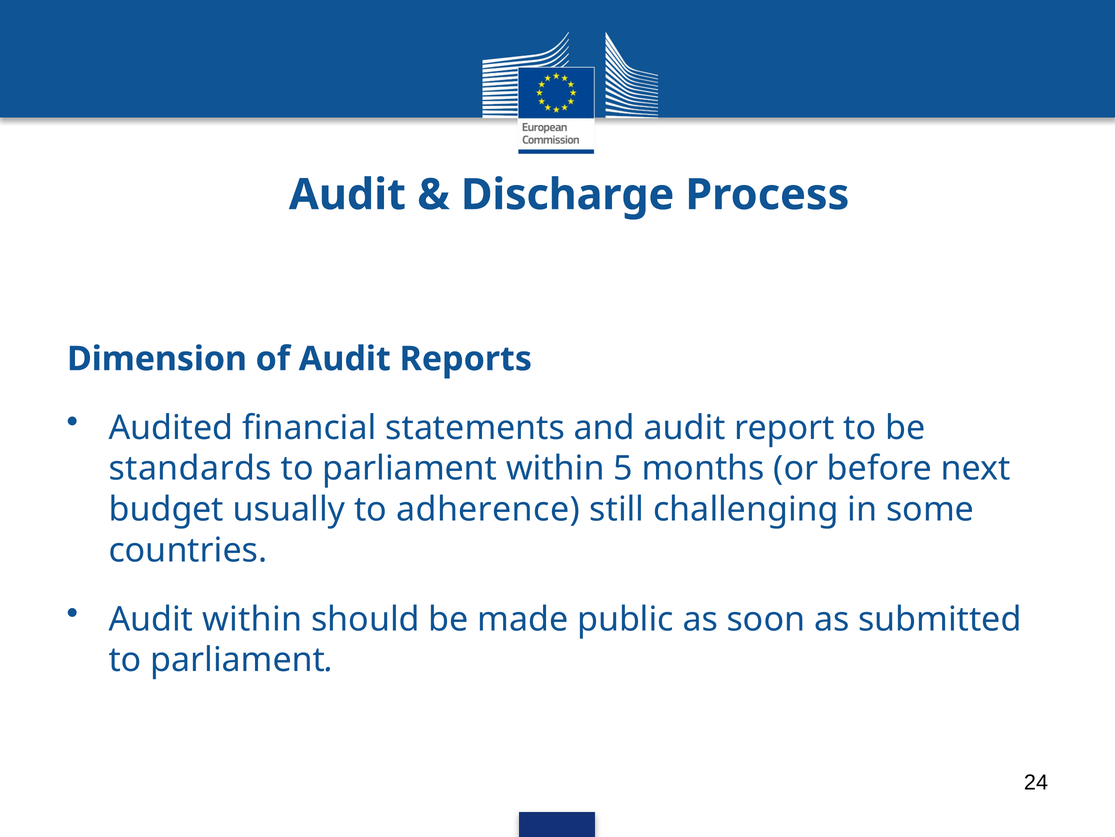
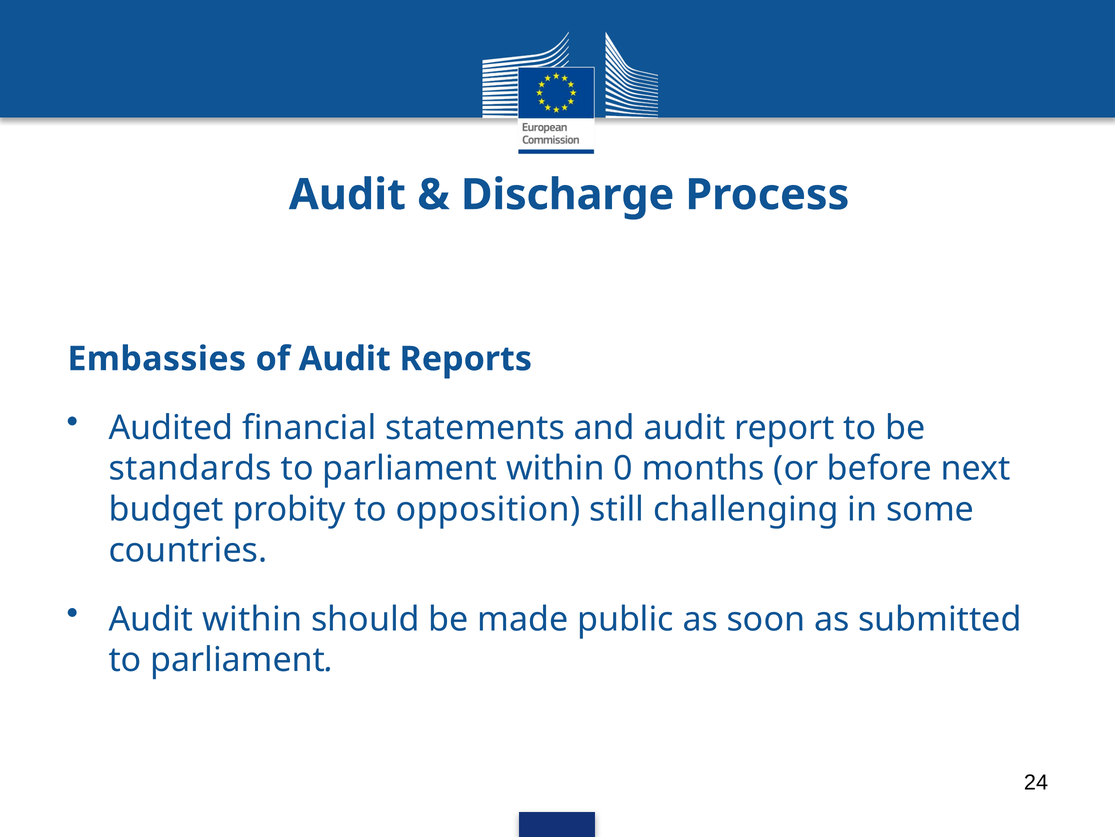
Dimension: Dimension -> Embassies
5: 5 -> 0
usually: usually -> probity
adherence: adherence -> opposition
